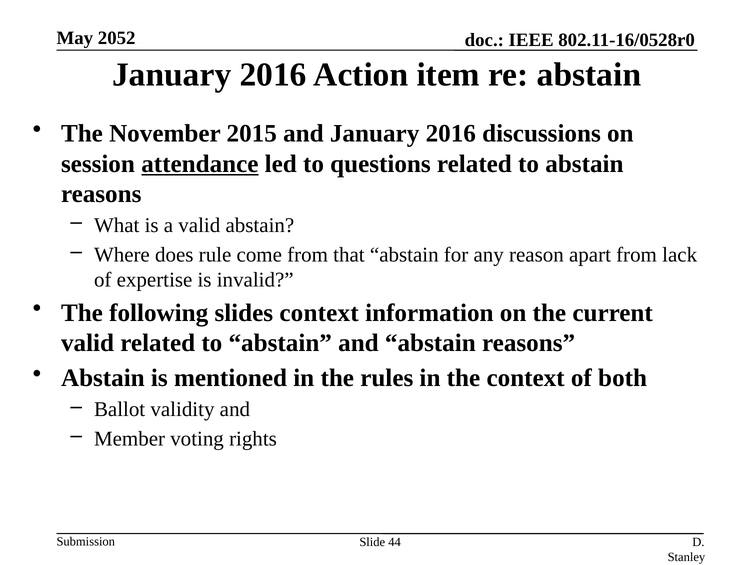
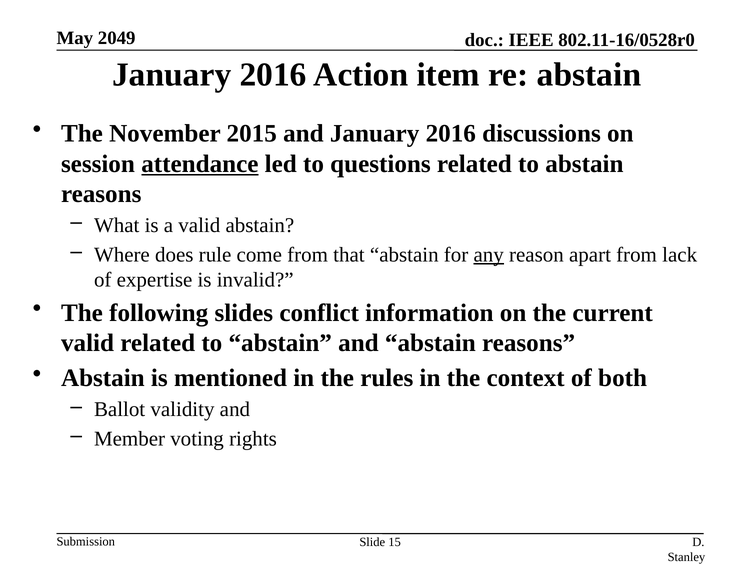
2052: 2052 -> 2049
any underline: none -> present
slides context: context -> conflict
44: 44 -> 15
